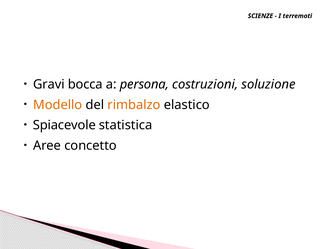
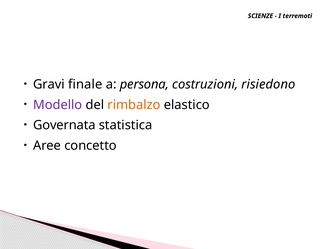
bocca: bocca -> finale
soluzione: soluzione -> risiedono
Modello colour: orange -> purple
Spiacevole: Spiacevole -> Governata
